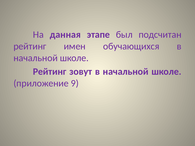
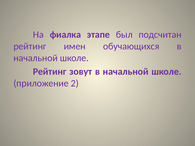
данная: данная -> фиалка
9: 9 -> 2
